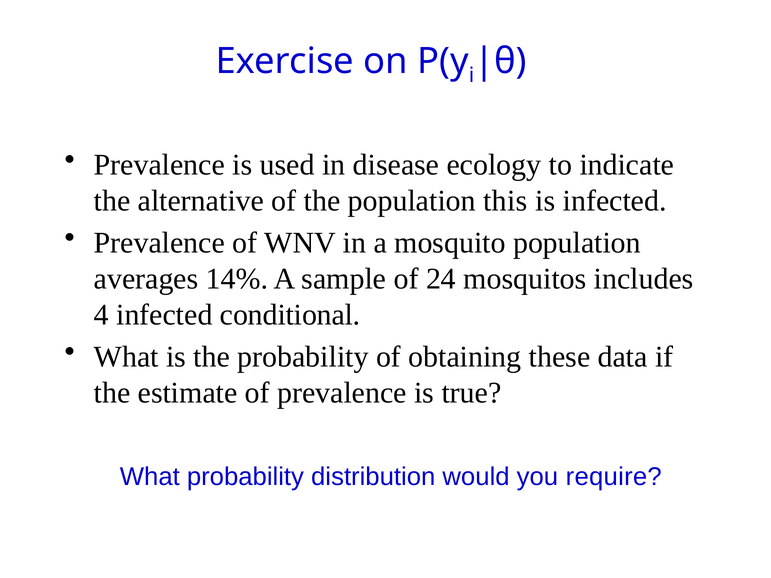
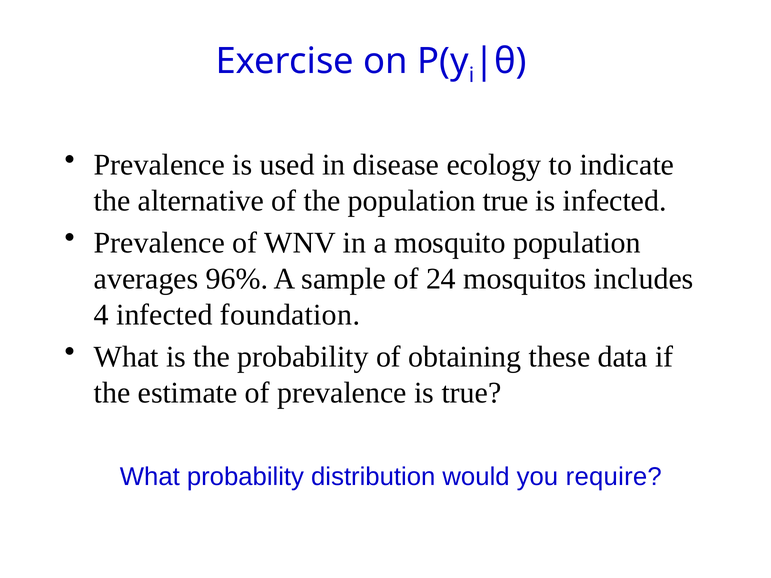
population this: this -> true
14%: 14% -> 96%
conditional: conditional -> foundation
